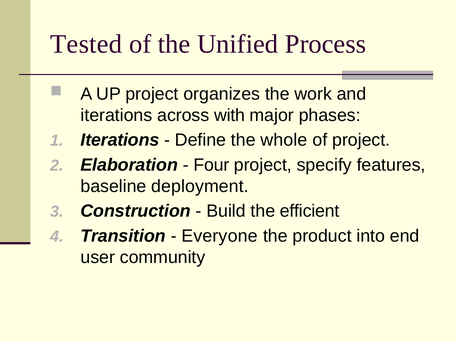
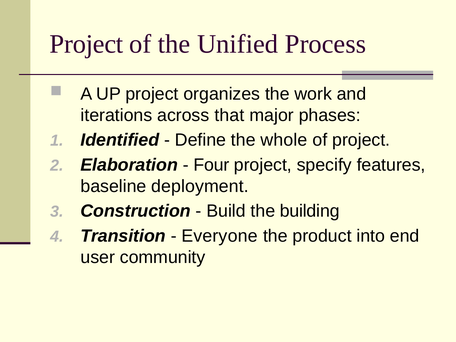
Tested at (86, 44): Tested -> Project
with: with -> that
Iterations at (120, 140): Iterations -> Identified
efficient: efficient -> building
